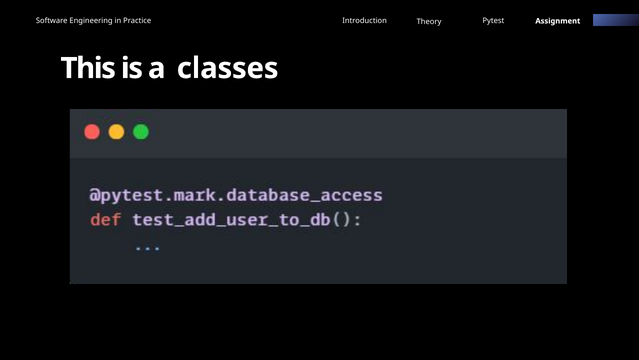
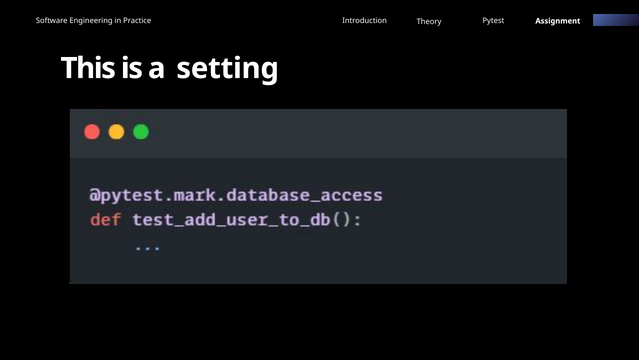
classes: classes -> setting
